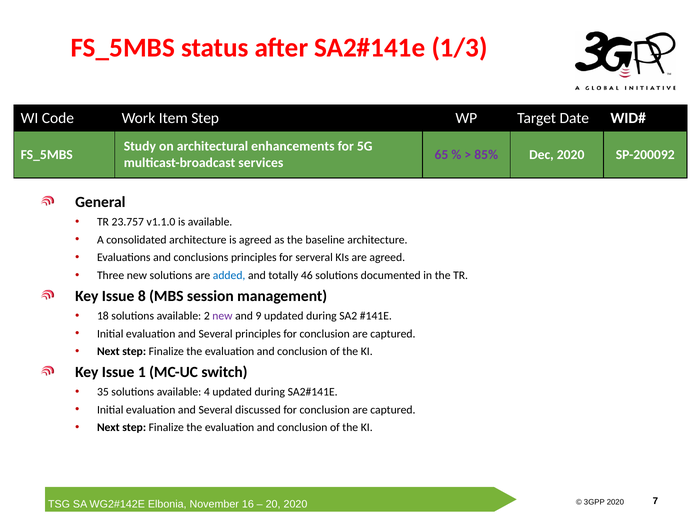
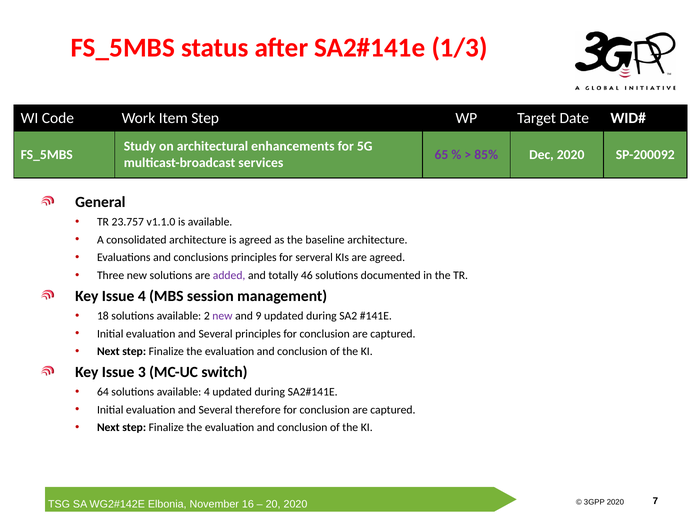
added colour: blue -> purple
Issue 8: 8 -> 4
1: 1 -> 3
35: 35 -> 64
discussed: discussed -> therefore
